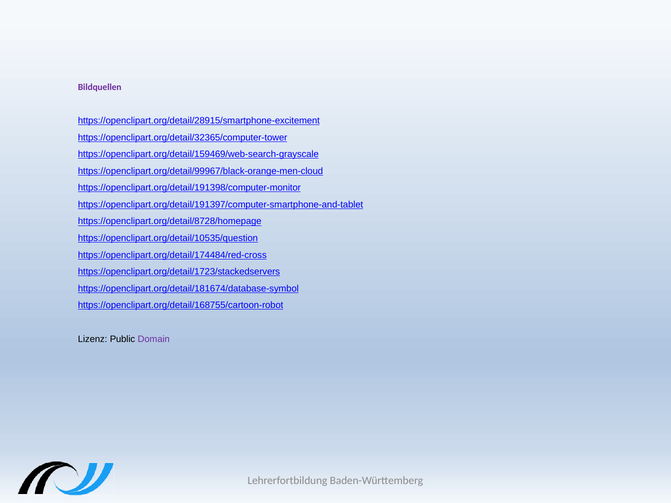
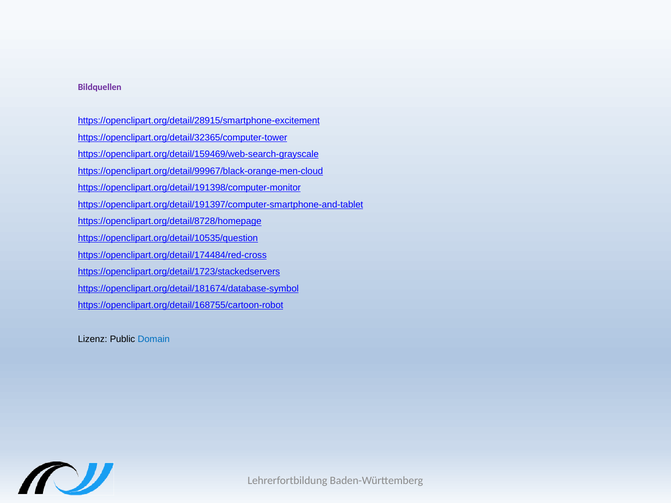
Domain colour: purple -> blue
